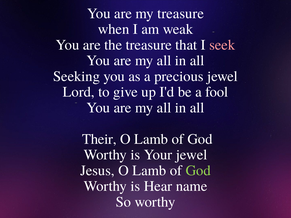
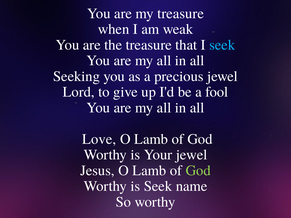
seek at (222, 45) colour: pink -> light blue
Their: Their -> Love
is Hear: Hear -> Seek
